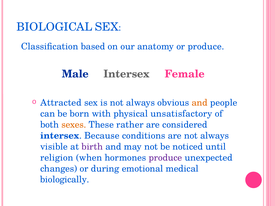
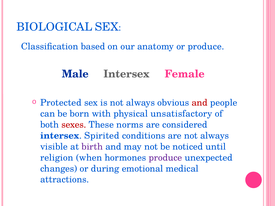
Attracted: Attracted -> Protected
and at (200, 103) colour: orange -> red
sexes colour: orange -> red
rather: rather -> norms
Because: Because -> Spirited
biologically: biologically -> attractions
